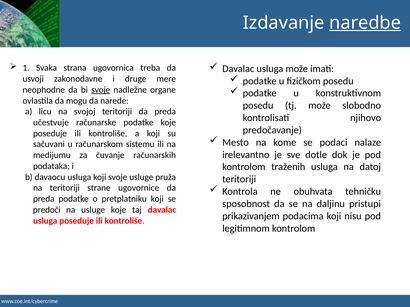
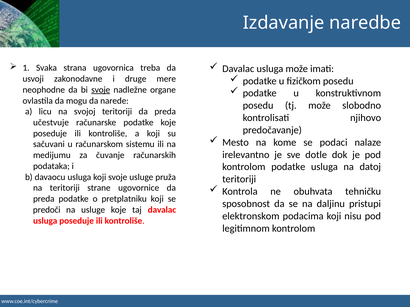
naredbe underline: present -> none
kontrolom traženih: traženih -> podatke
prikazivanjem: prikazivanjem -> elektronskom
